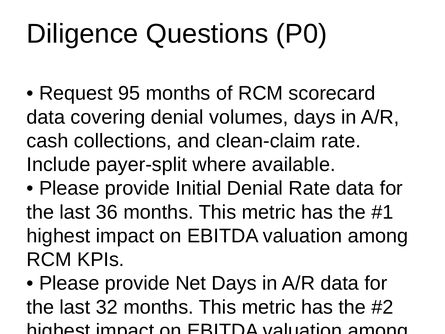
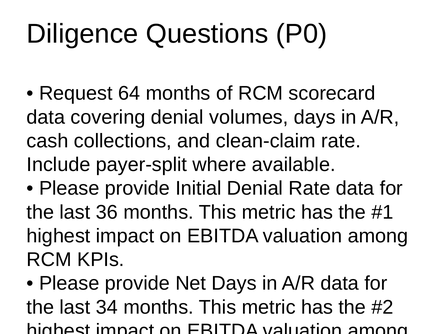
95: 95 -> 64
32: 32 -> 34
